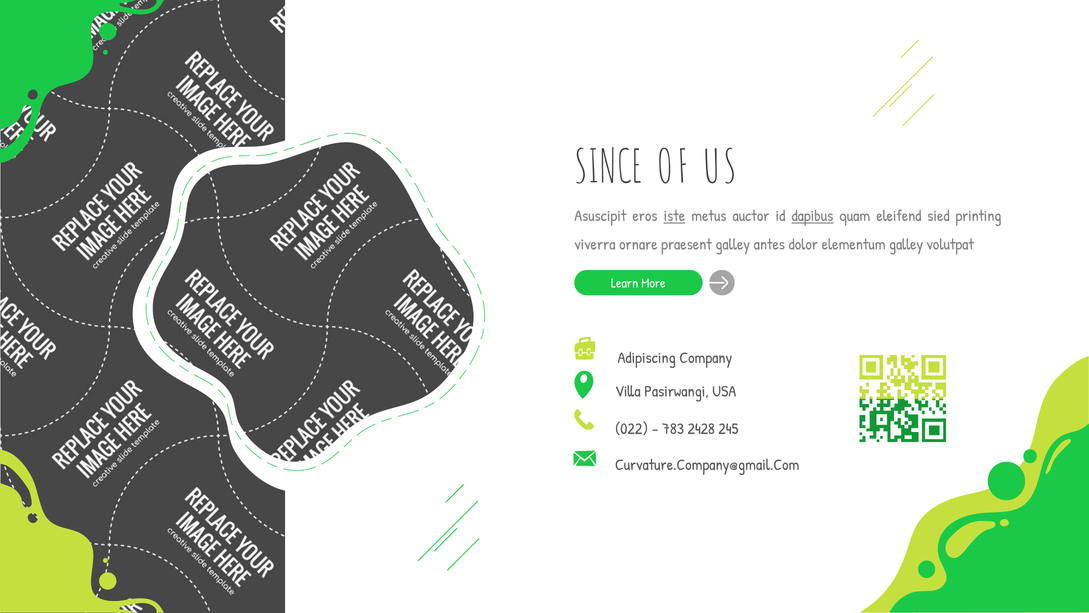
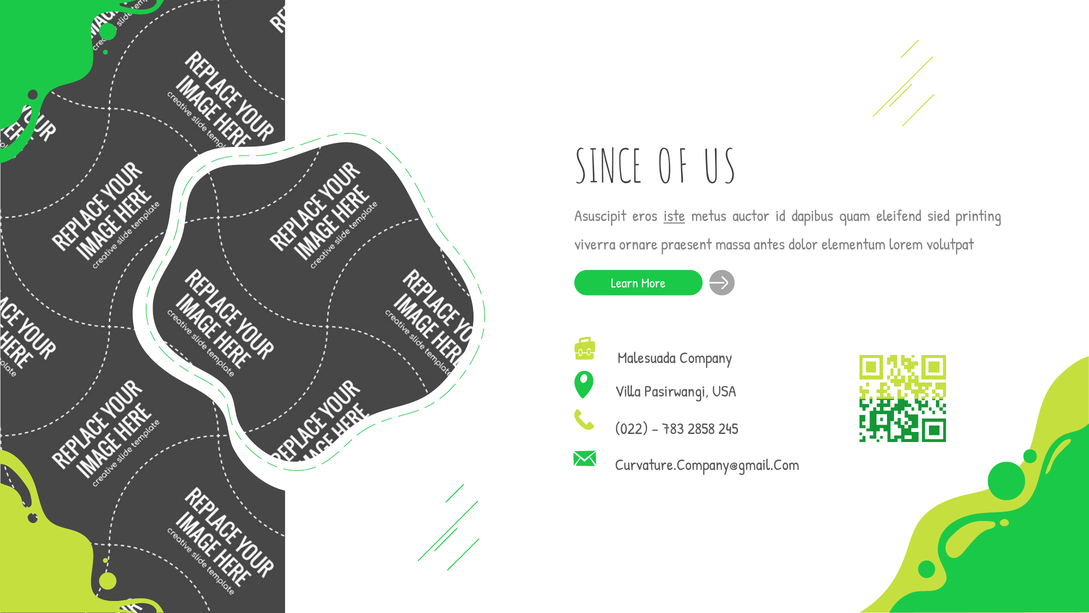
dapibus underline: present -> none
praesent galley: galley -> massa
elementum galley: galley -> lorem
Adipiscing: Adipiscing -> Malesuada
2428: 2428 -> 2858
